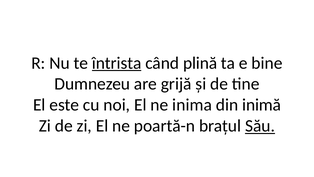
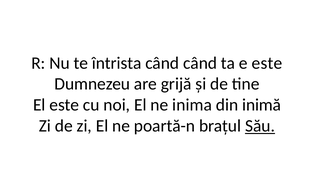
întrista underline: present -> none
când plină: plină -> când
e bine: bine -> este
